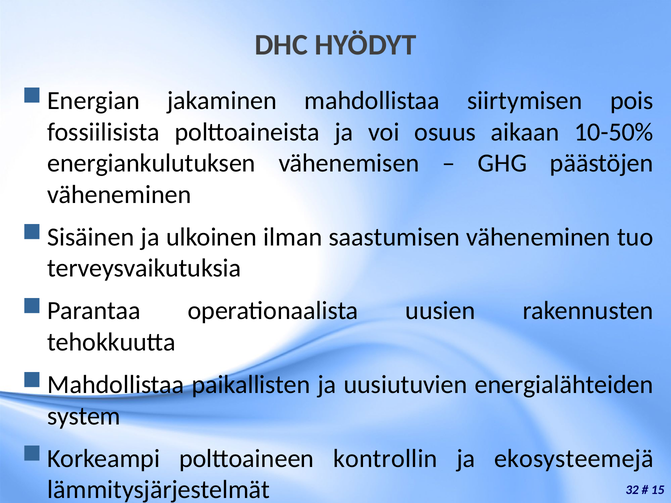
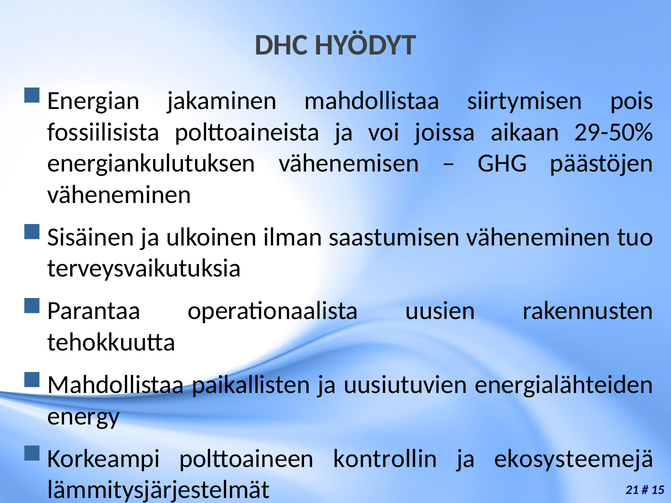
osuus: osuus -> joissa
10-50%: 10-50% -> 29-50%
system: system -> energy
32: 32 -> 21
